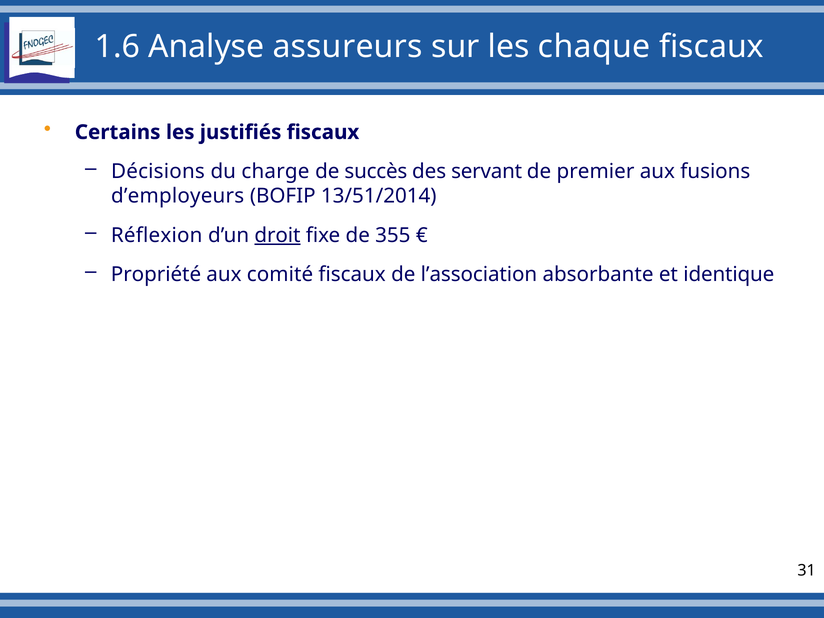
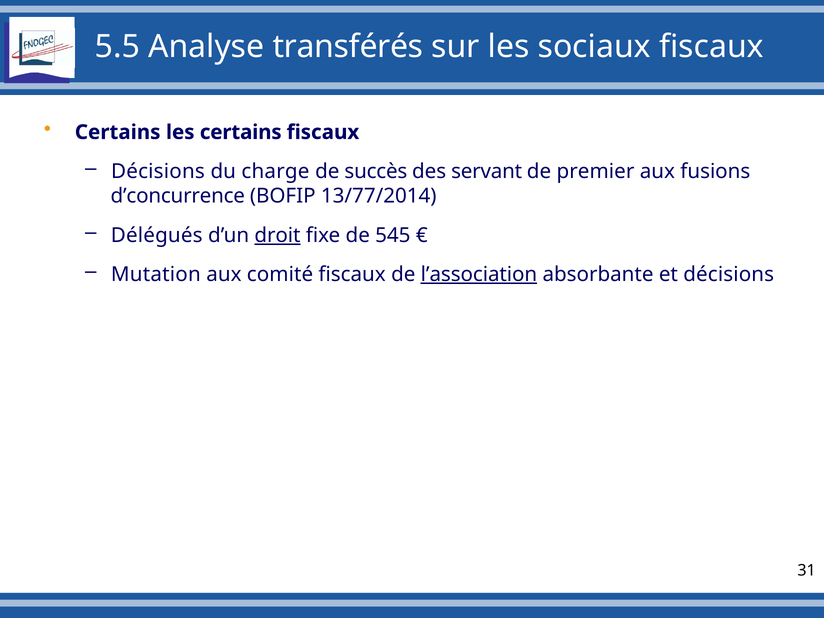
1.6: 1.6 -> 5.5
assureurs: assureurs -> transférés
chaque: chaque -> sociaux
les justifiés: justifiés -> certains
d’employeurs: d’employeurs -> d’concurrence
13/51/2014: 13/51/2014 -> 13/77/2014
Réflexion: Réflexion -> Délégués
355: 355 -> 545
Propriété: Propriété -> Mutation
l’association underline: none -> present
et identique: identique -> décisions
